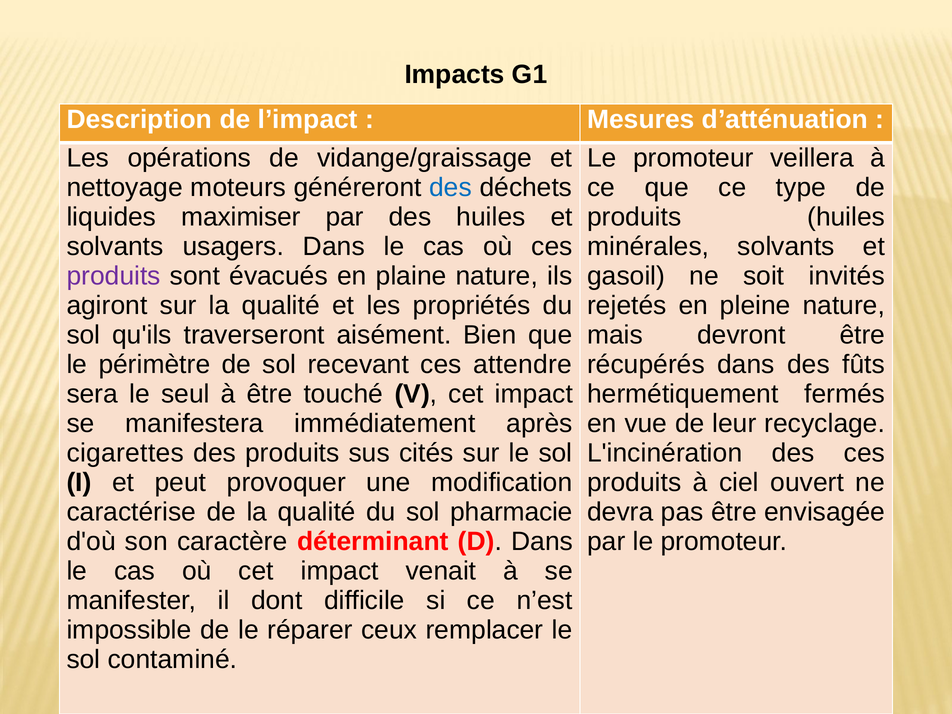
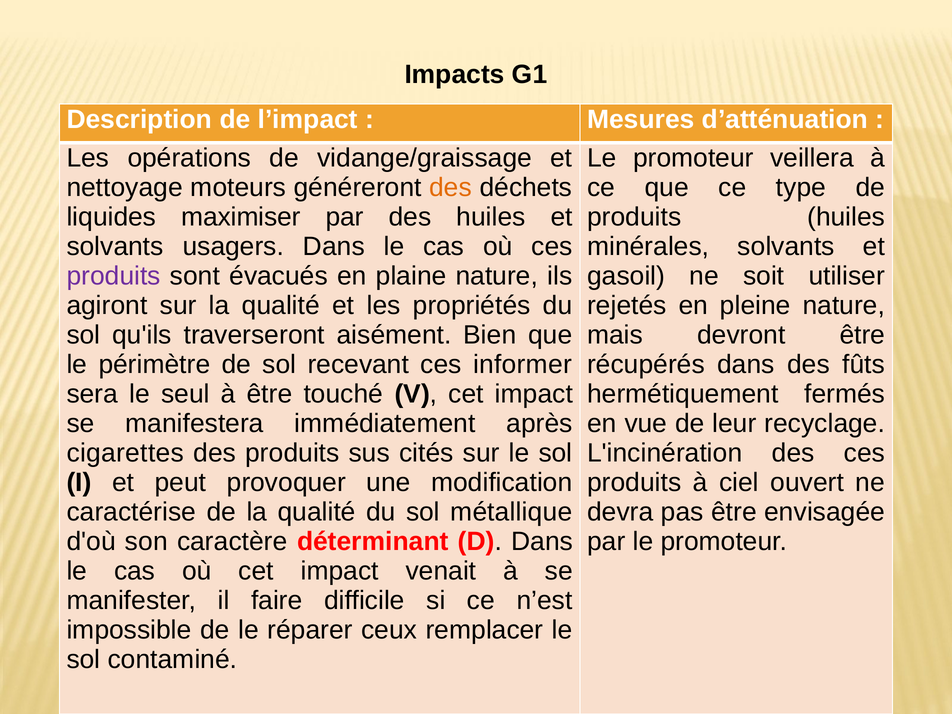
des at (451, 187) colour: blue -> orange
invités: invités -> utiliser
attendre: attendre -> informer
pharmacie: pharmacie -> métallique
dont: dont -> faire
